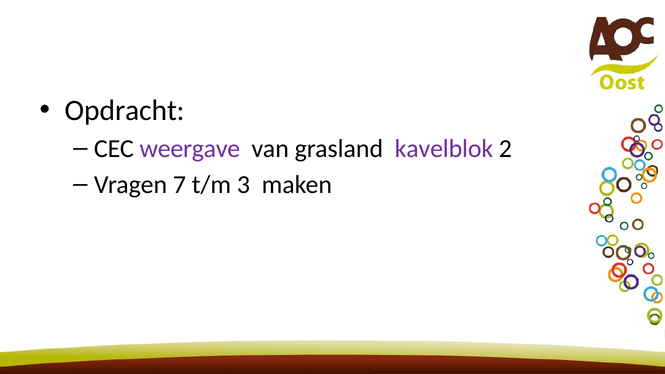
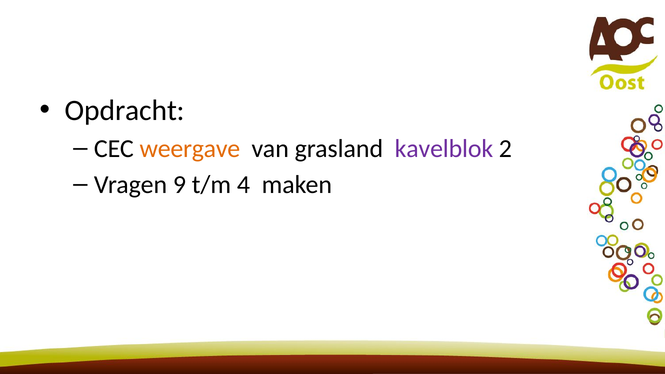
weergave colour: purple -> orange
7: 7 -> 9
3: 3 -> 4
